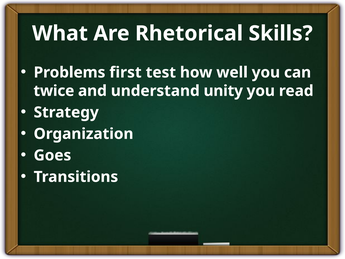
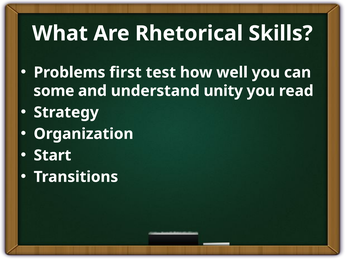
twice: twice -> some
Goes: Goes -> Start
